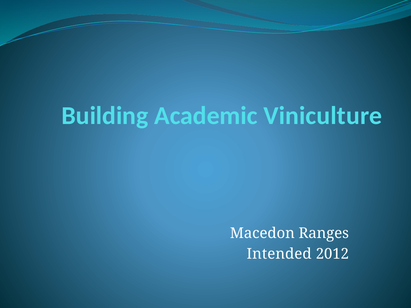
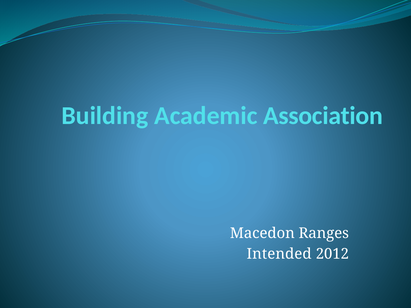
Viniculture: Viniculture -> Association
